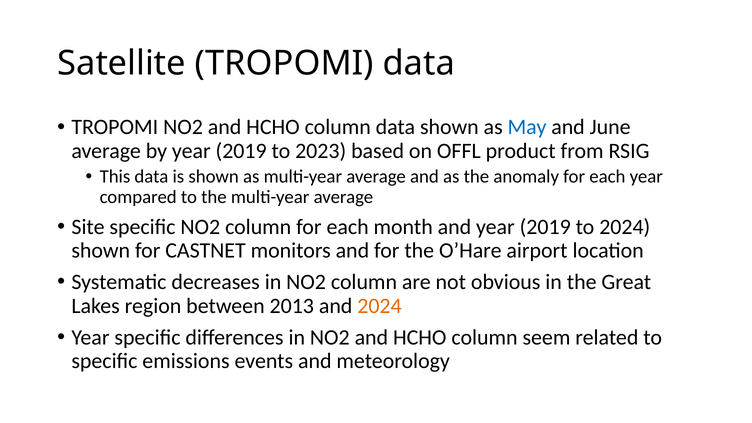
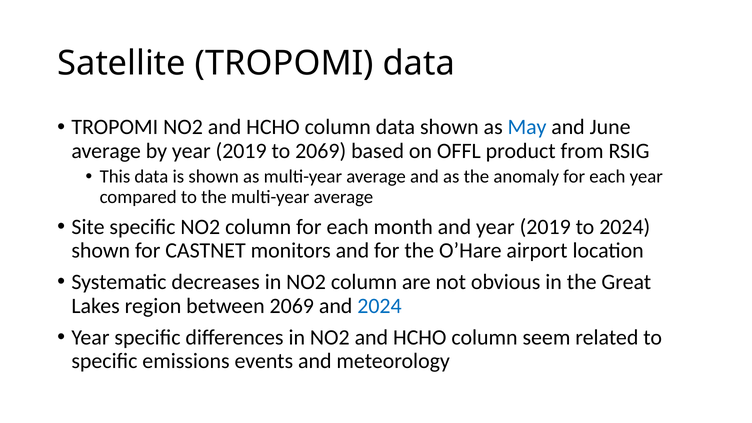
to 2023: 2023 -> 2069
between 2013: 2013 -> 2069
2024 at (379, 306) colour: orange -> blue
